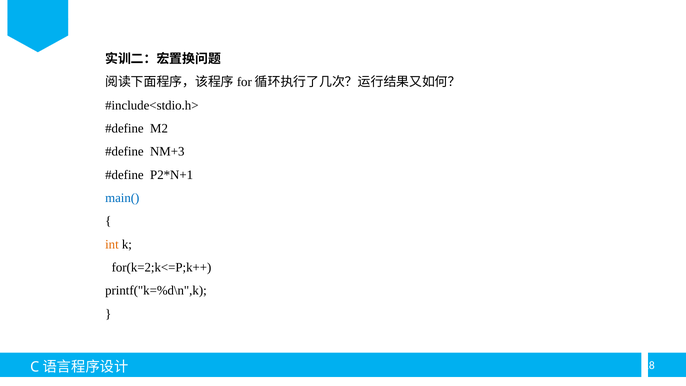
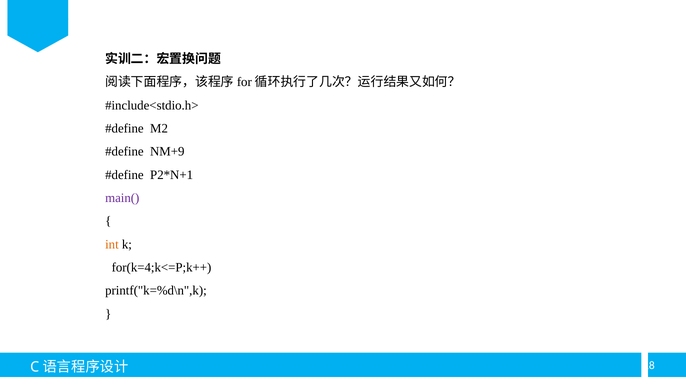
NM+3: NM+3 -> NM+9
main( colour: blue -> purple
for(k=2;k<=P;k++: for(k=2;k<=P;k++ -> for(k=4;k<=P;k++
